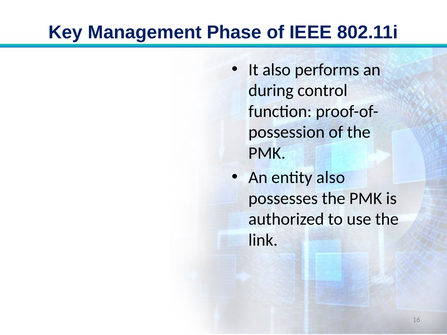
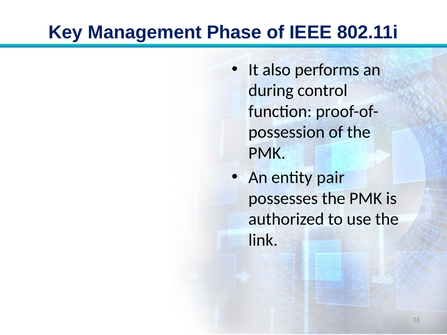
entity also: also -> pair
